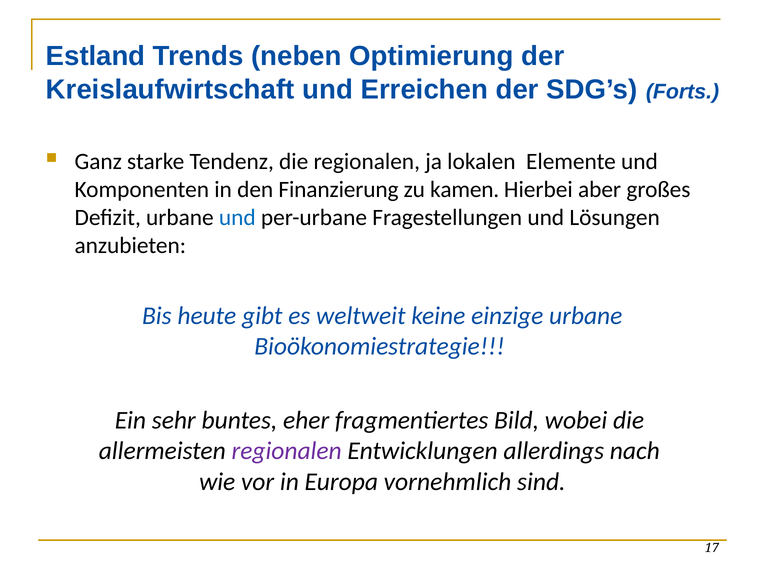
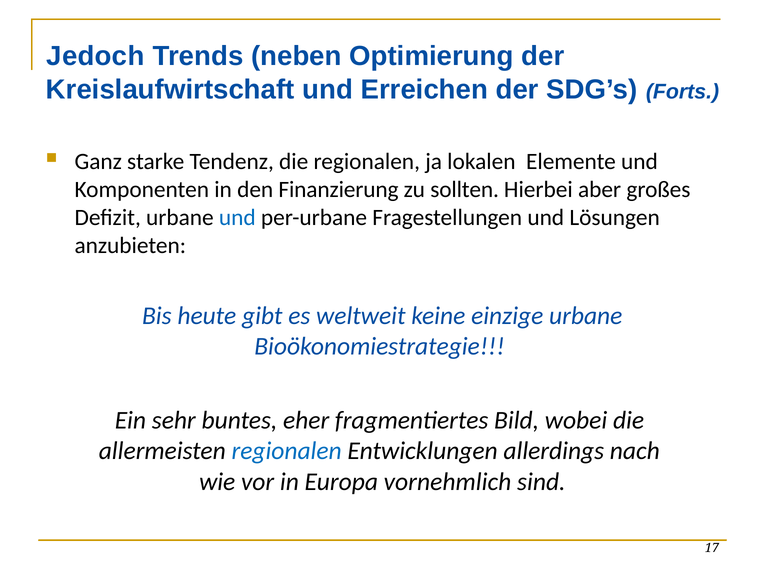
Estland: Estland -> Jedoch
kamen: kamen -> sollten
regionalen at (287, 451) colour: purple -> blue
